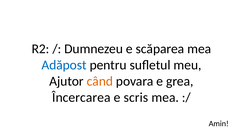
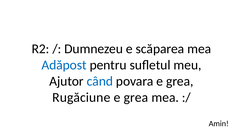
când colour: orange -> blue
Încercarea: Încercarea -> Rugăciune
scris at (136, 97): scris -> grea
